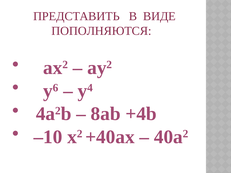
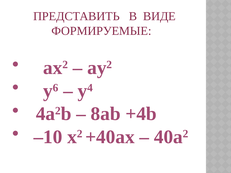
ПОПОЛНЯЮТСЯ: ПОПОЛНЯЮТСЯ -> ФОРМИРУЕМЫЕ
